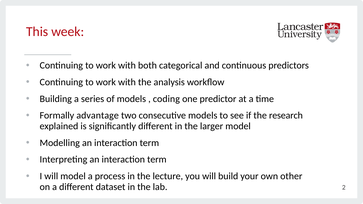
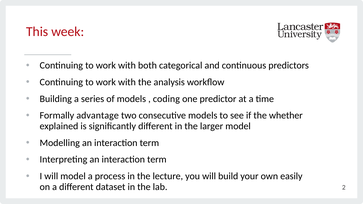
research: research -> whether
other: other -> easily
